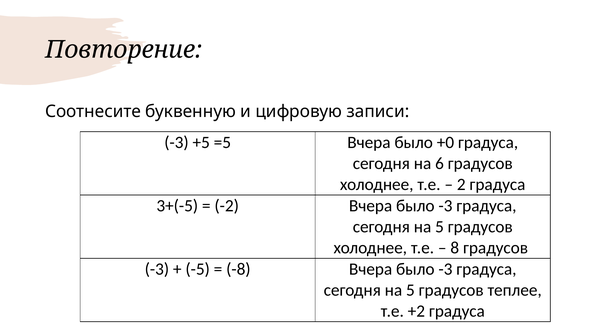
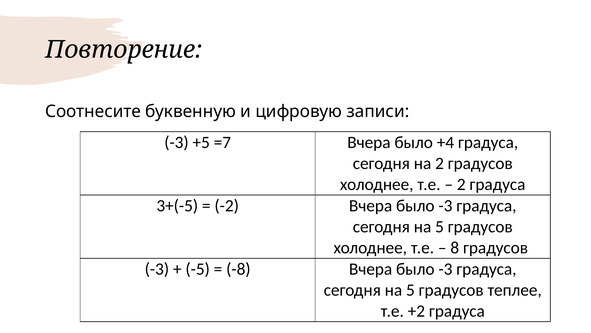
=5: =5 -> =7
+0: +0 -> +4
на 6: 6 -> 2
